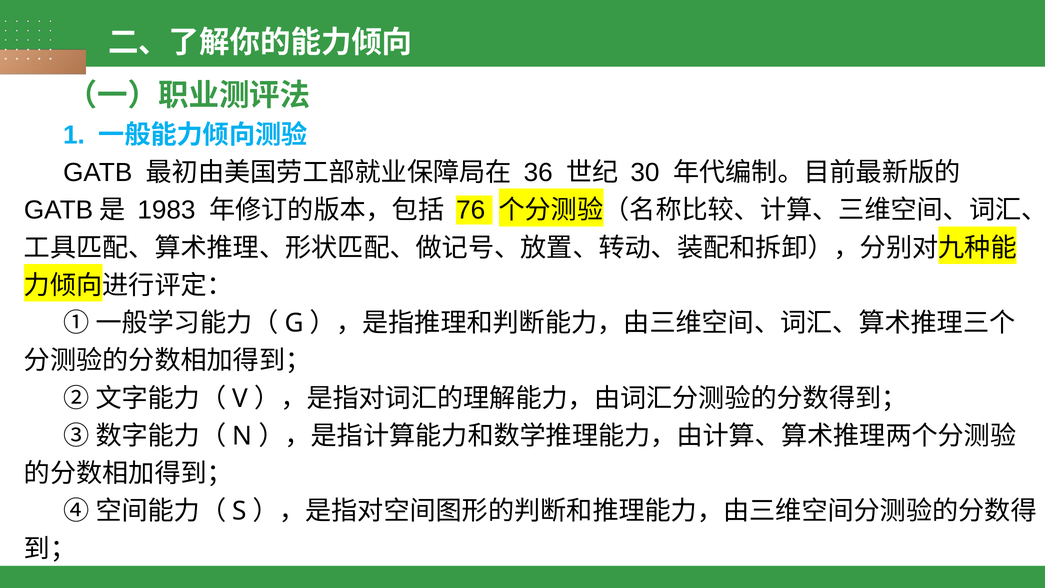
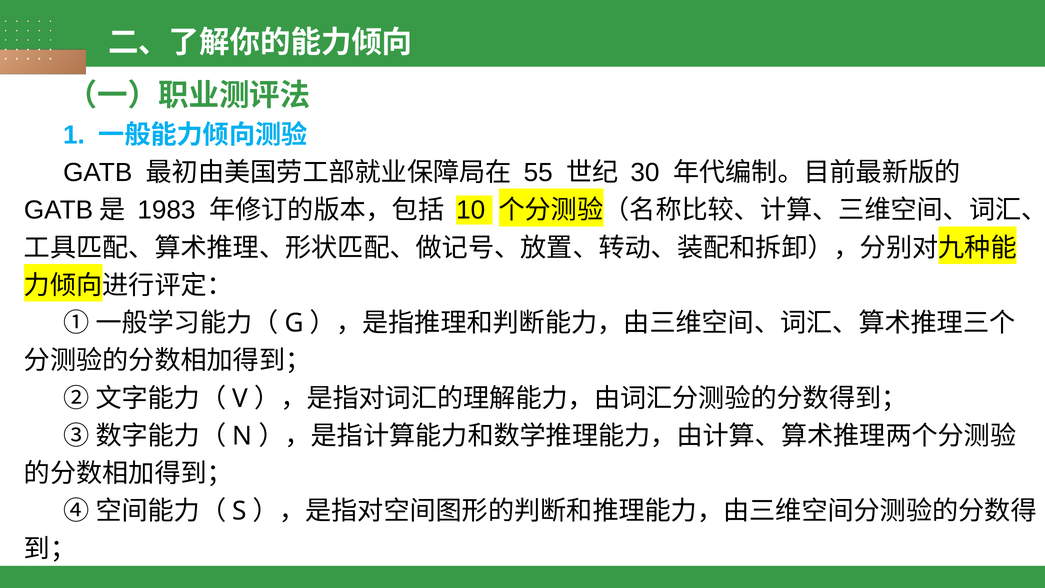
36: 36 -> 55
76: 76 -> 10
